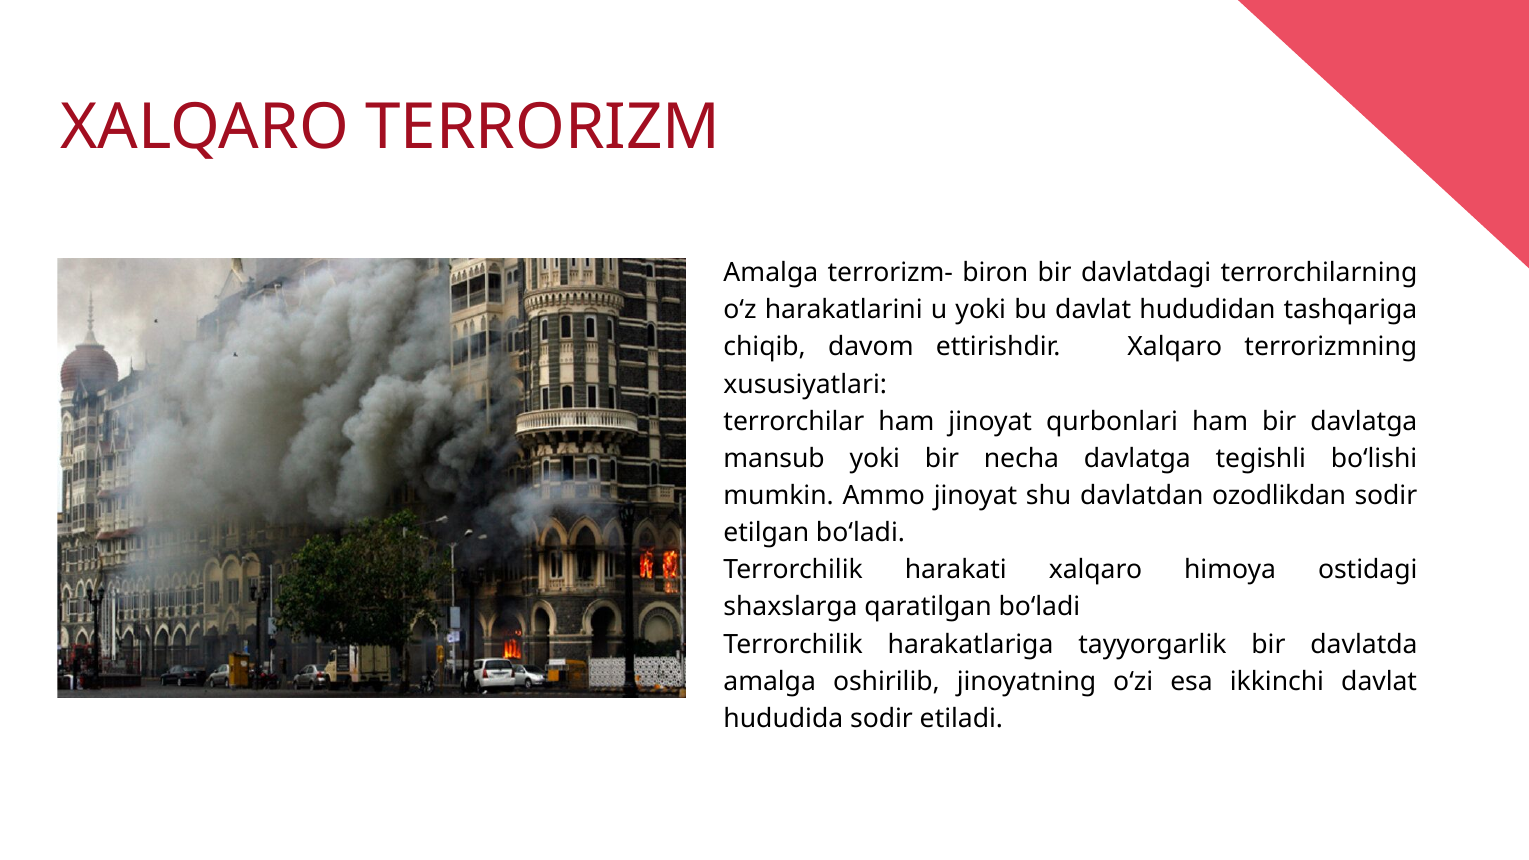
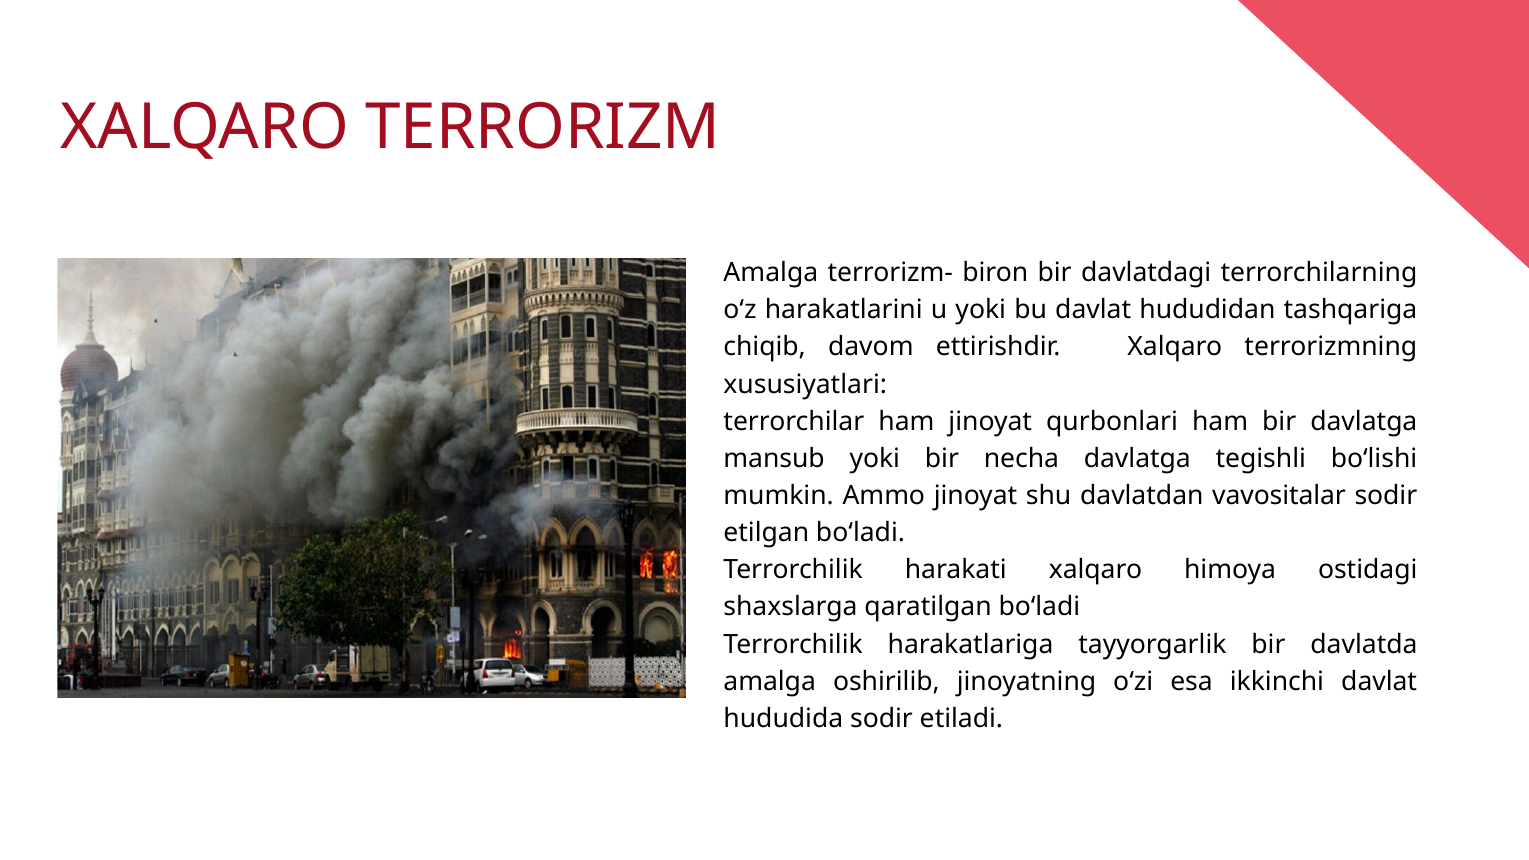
ozodlikdan: ozodlikdan -> vavositalar
